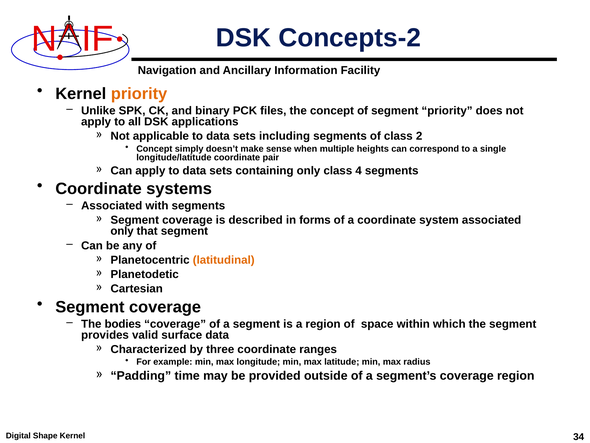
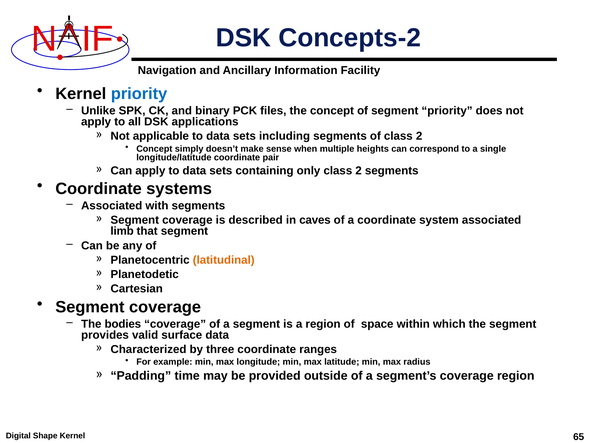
priority at (139, 94) colour: orange -> blue
only class 4: 4 -> 2
forms: forms -> caves
only at (122, 231): only -> limb
34: 34 -> 65
